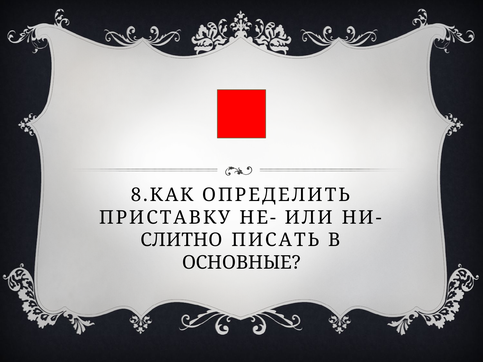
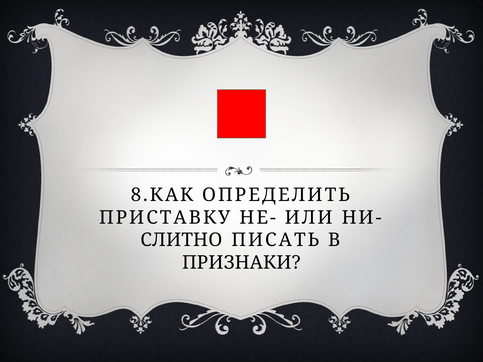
ОСНОВНЫЕ: ОСНОВНЫЕ -> ПРИЗНАКИ
